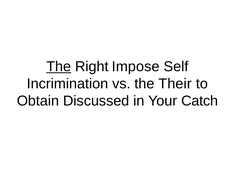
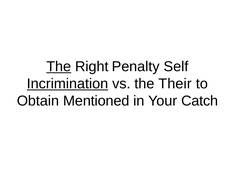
Impose: Impose -> Penalty
Incrimination underline: none -> present
Discussed: Discussed -> Mentioned
